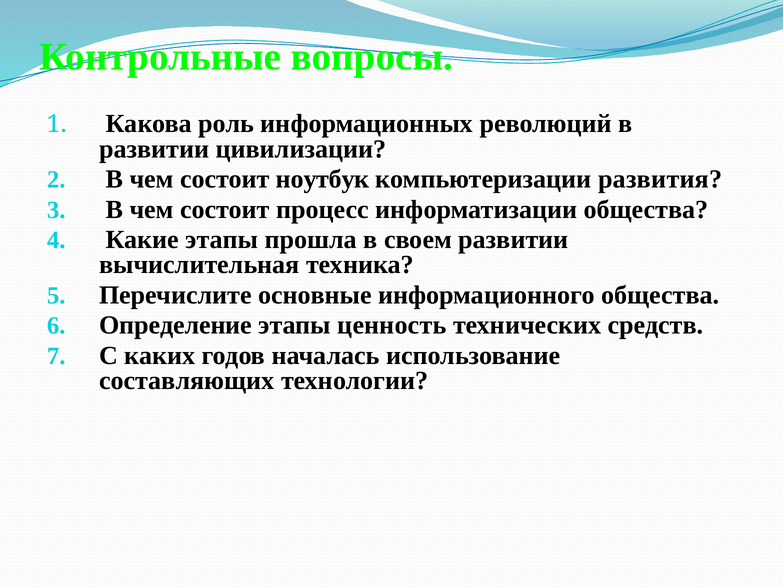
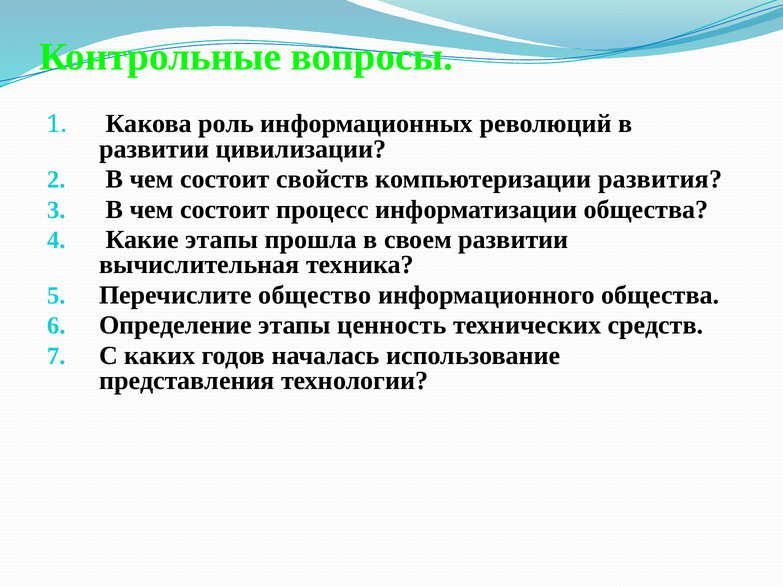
ноутбук: ноутбук -> свойств
основные: основные -> общество
составляющих: составляющих -> представления
